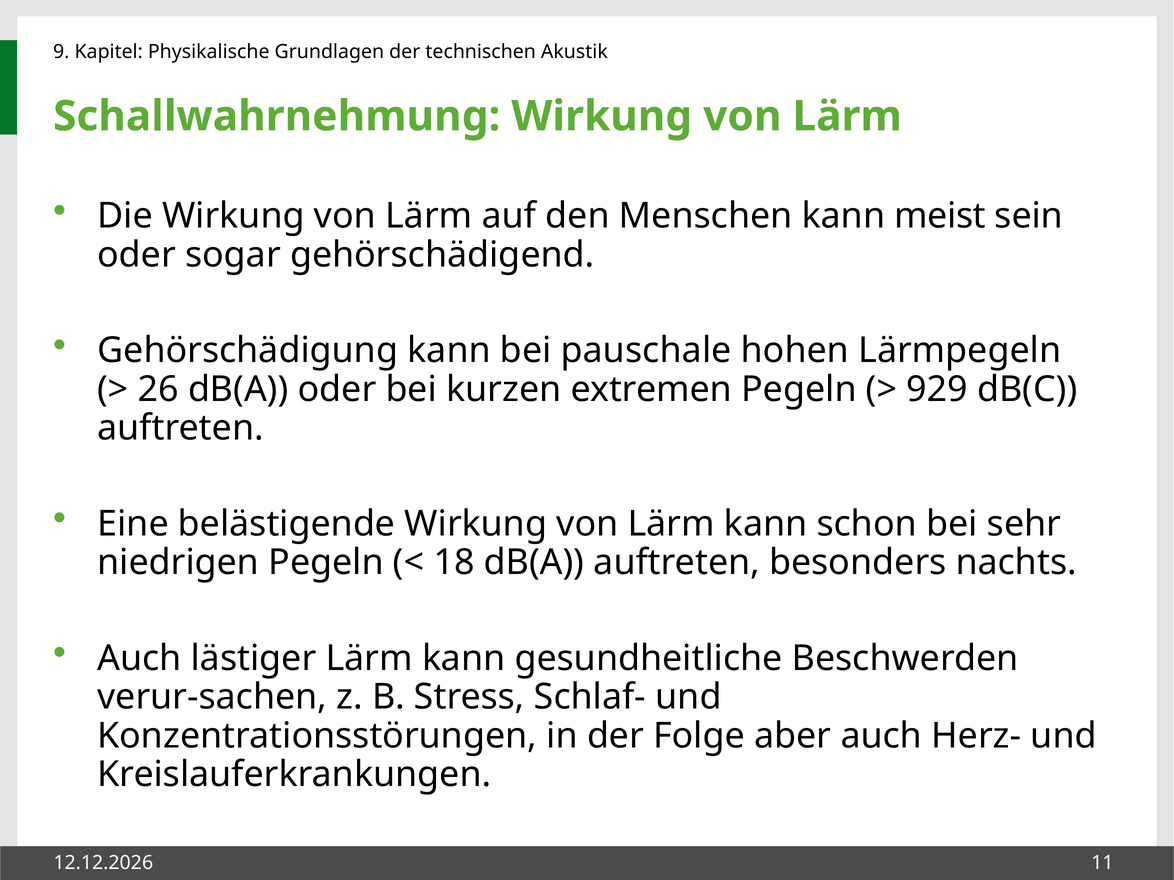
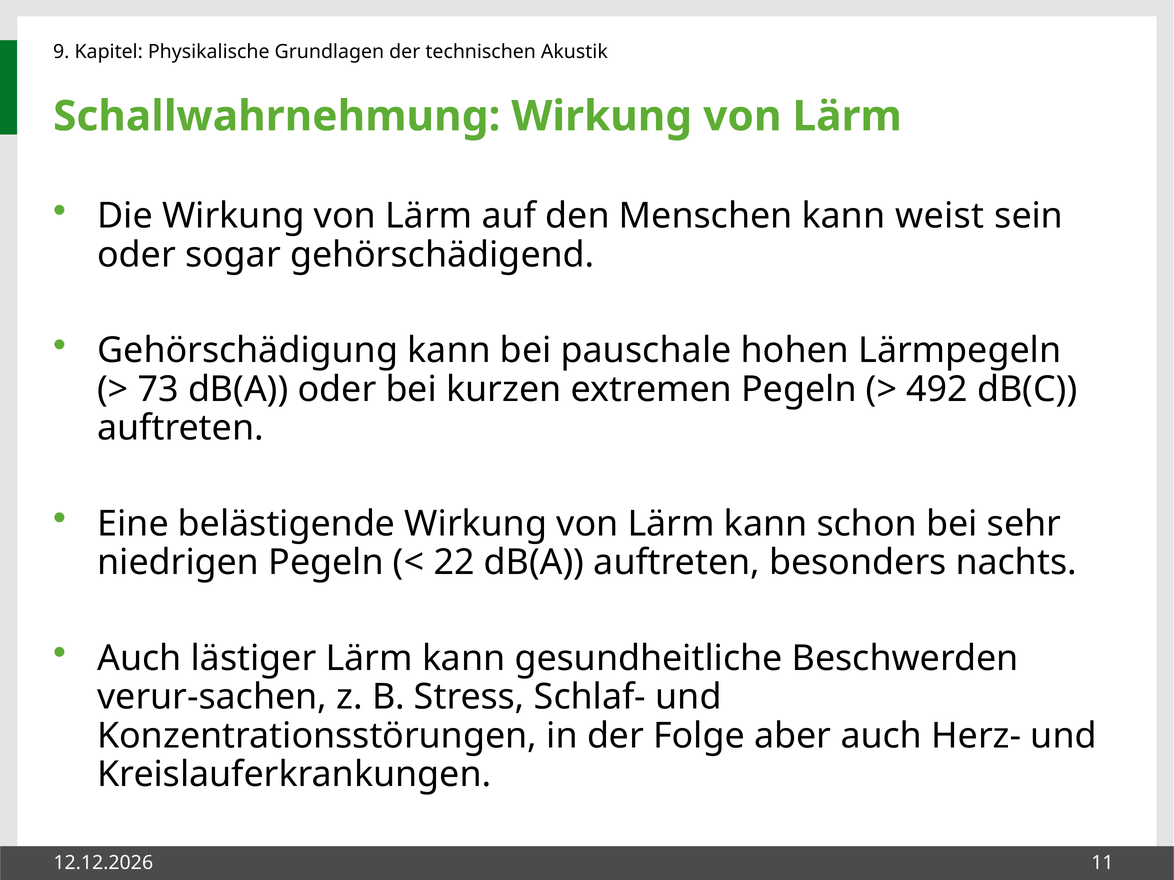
meist: meist -> weist
26: 26 -> 73
929: 929 -> 492
18: 18 -> 22
